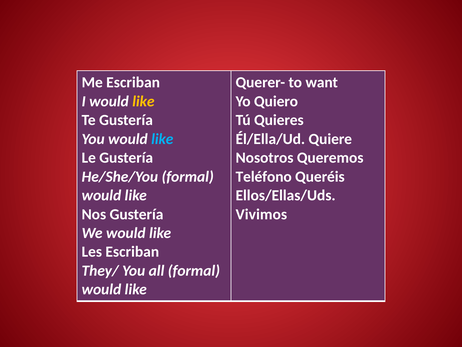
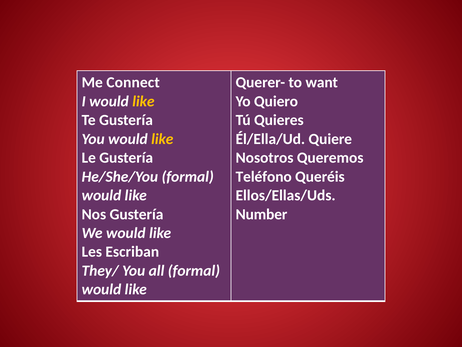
Me Escriban: Escriban -> Connect
like at (162, 139) colour: light blue -> yellow
Vivimos: Vivimos -> Number
